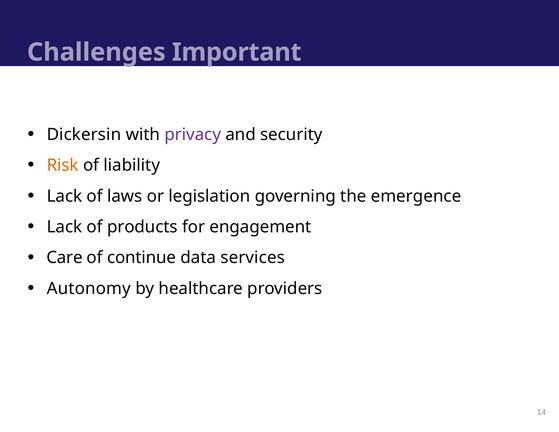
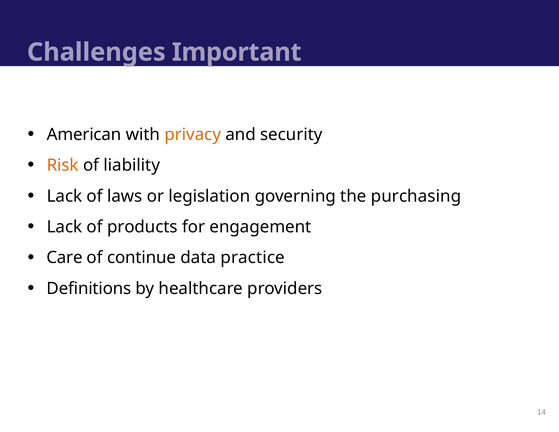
Dickersin: Dickersin -> American
privacy colour: purple -> orange
emergence: emergence -> purchasing
services: services -> practice
Autonomy: Autonomy -> Definitions
